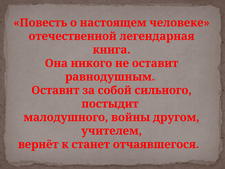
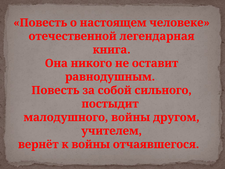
Оставит at (55, 90): Оставит -> Повесть
к станет: станет -> войны
